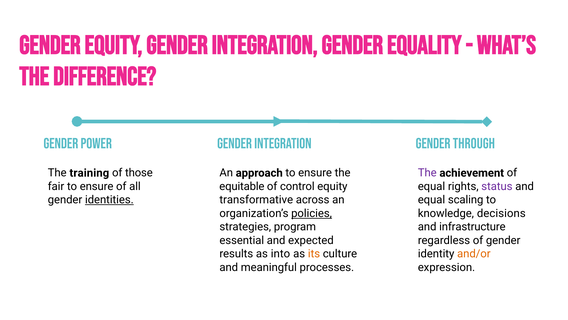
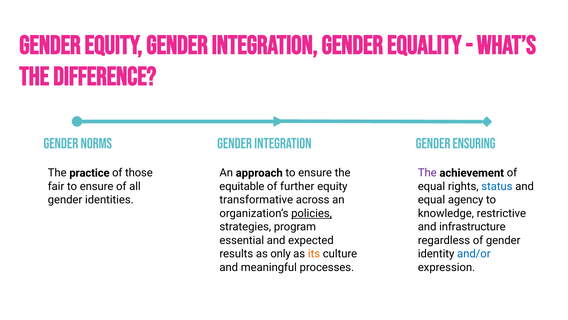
power: power -> norms
through: through -> ensuring
training: training -> practice
control: control -> further
status colour: purple -> blue
identities underline: present -> none
scaling: scaling -> agency
decisions: decisions -> restrictive
into: into -> only
and/or colour: orange -> blue
